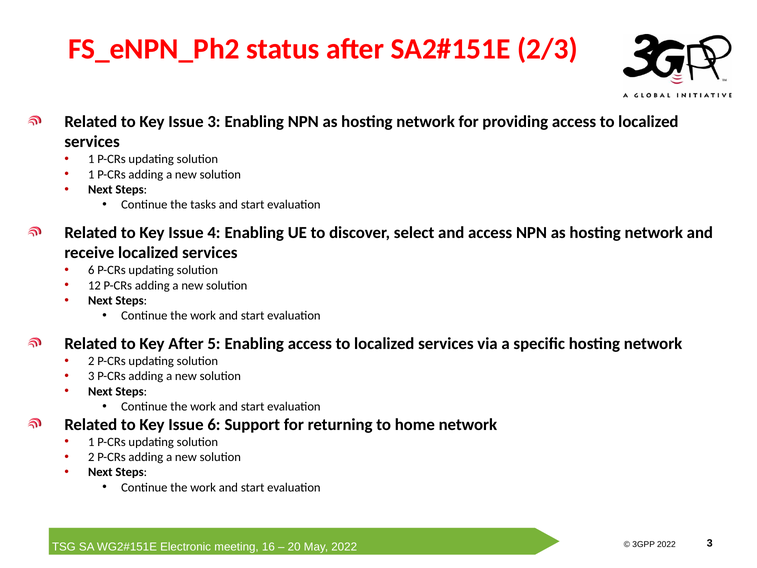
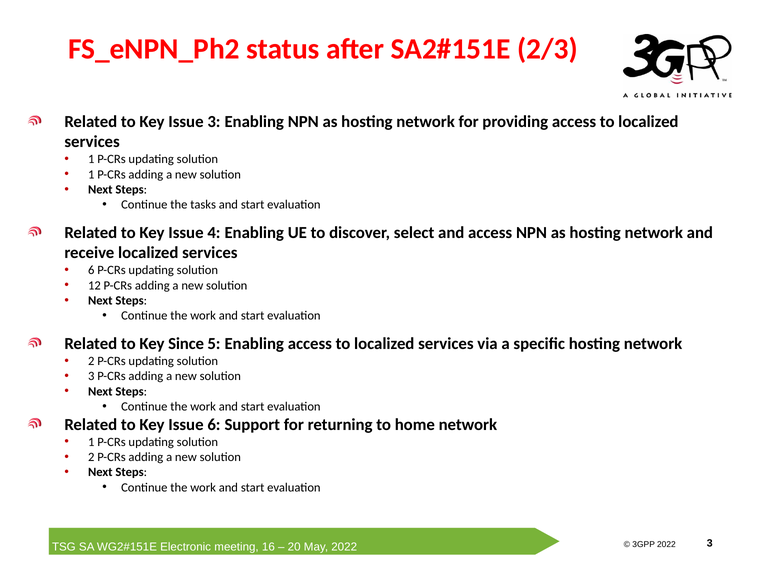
Key After: After -> Since
